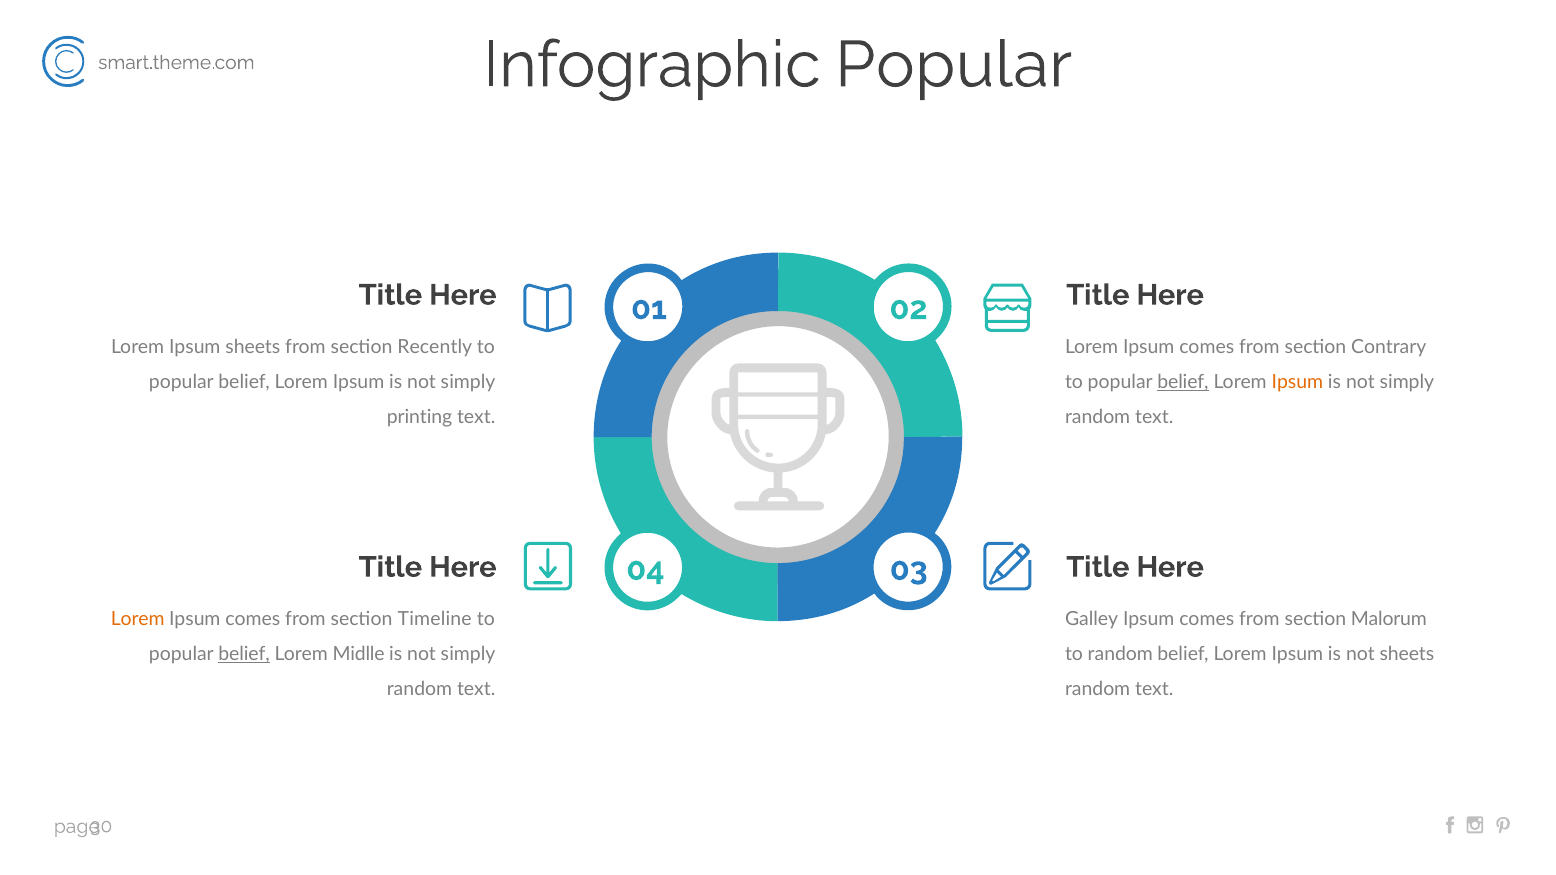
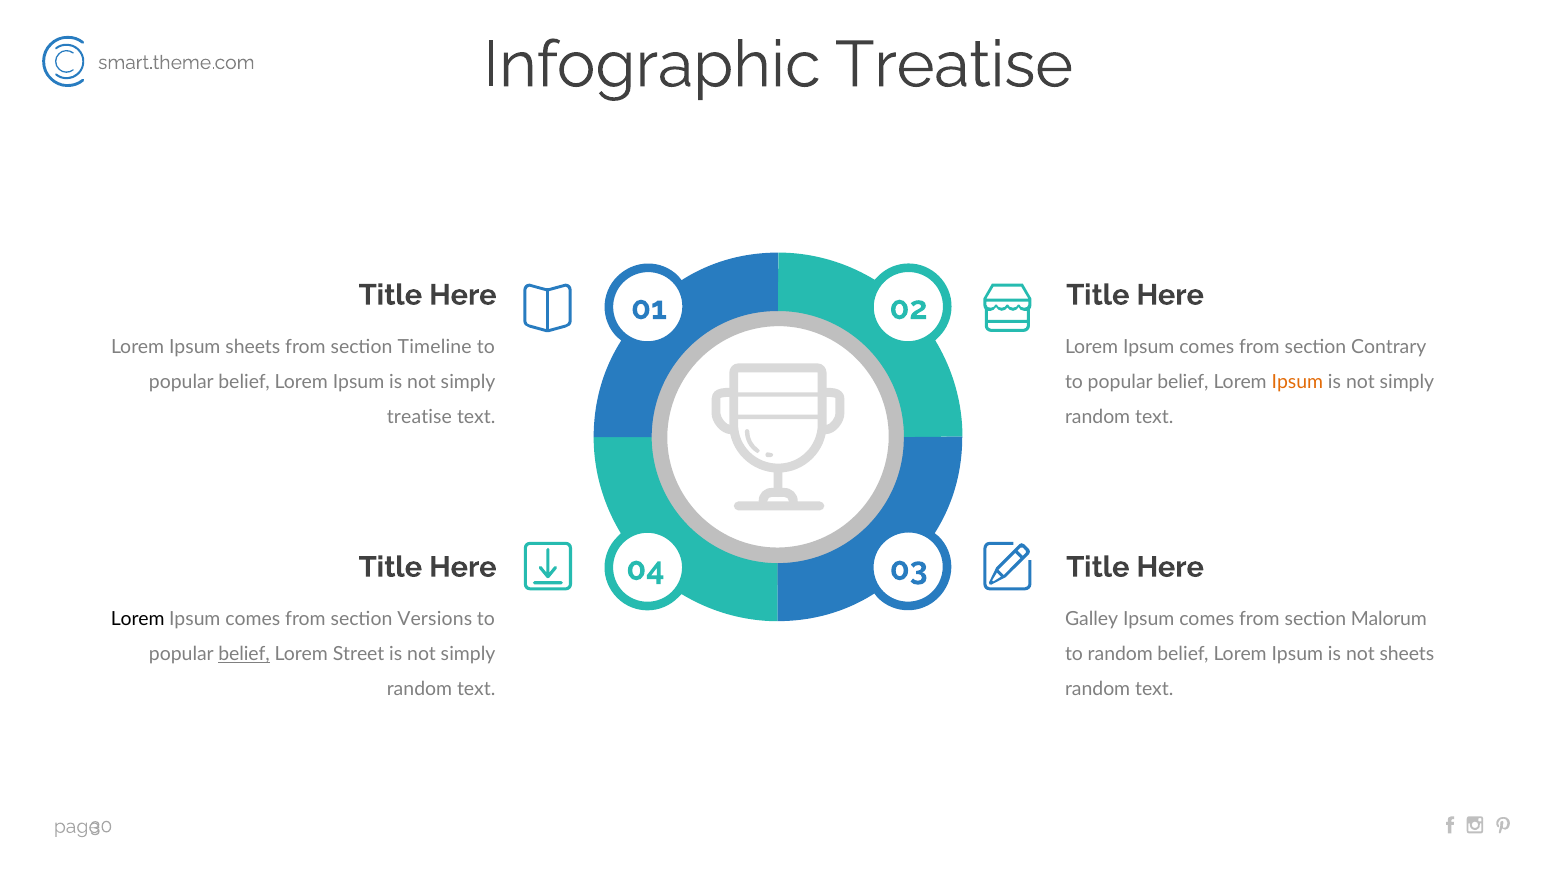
Infographic Popular: Popular -> Treatise
Recently: Recently -> Timeline
belief at (1183, 382) underline: present -> none
printing at (420, 417): printing -> treatise
Lorem at (138, 620) colour: orange -> black
Timeline: Timeline -> Versions
Midlle: Midlle -> Street
